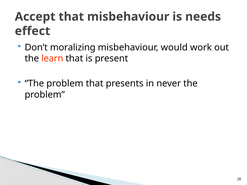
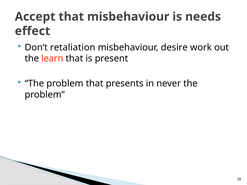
moralizing: moralizing -> retaliation
would: would -> desire
